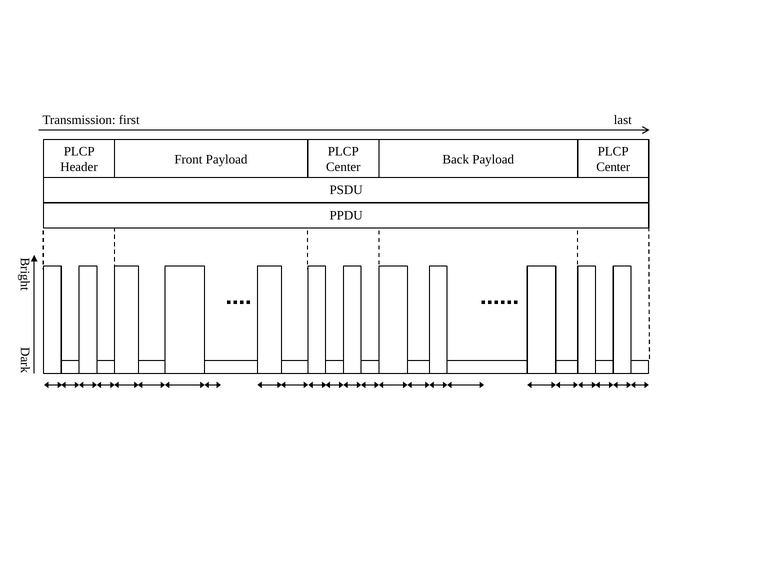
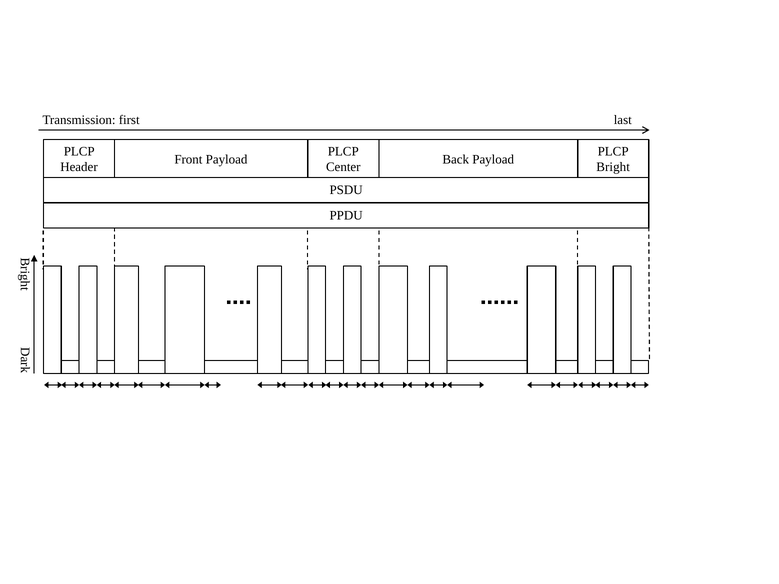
Center at (613, 167): Center -> Bright
